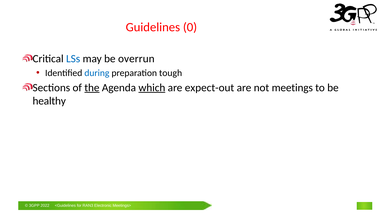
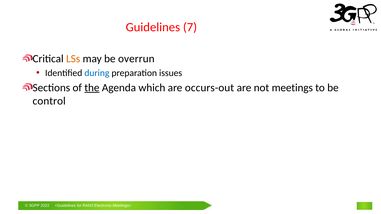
0: 0 -> 7
LSs colour: blue -> orange
tough: tough -> issues
which underline: present -> none
expect-out: expect-out -> occurs-out
healthy: healthy -> control
